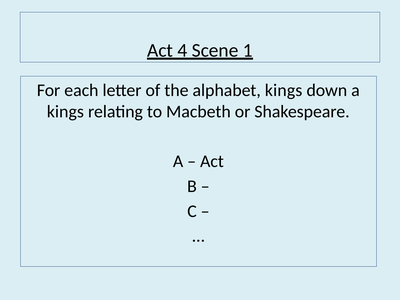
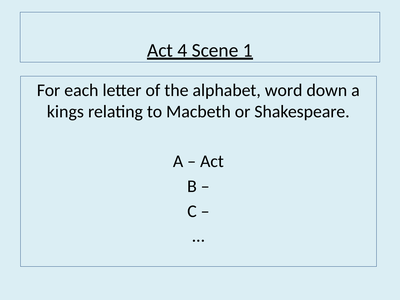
alphabet kings: kings -> word
